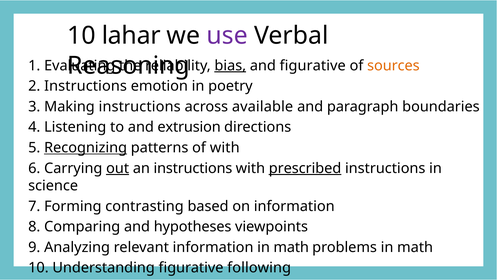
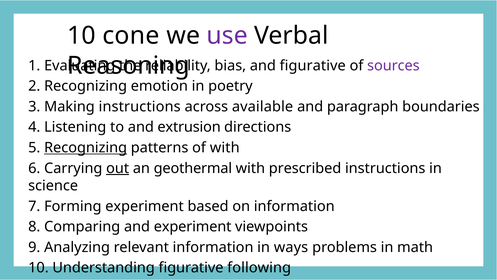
lahar: lahar -> cone
bias underline: present -> none
sources colour: orange -> purple
Instructions at (86, 86): Instructions -> Recognizing
an instructions: instructions -> geothermal
prescribed underline: present -> none
Forming contrasting: contrasting -> experiment
and hypotheses: hypotheses -> experiment
information in math: math -> ways
